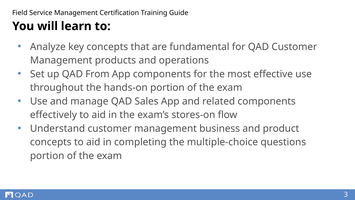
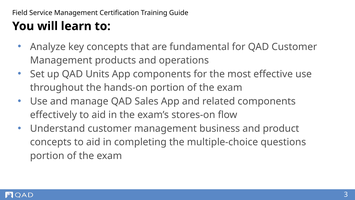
From: From -> Units
